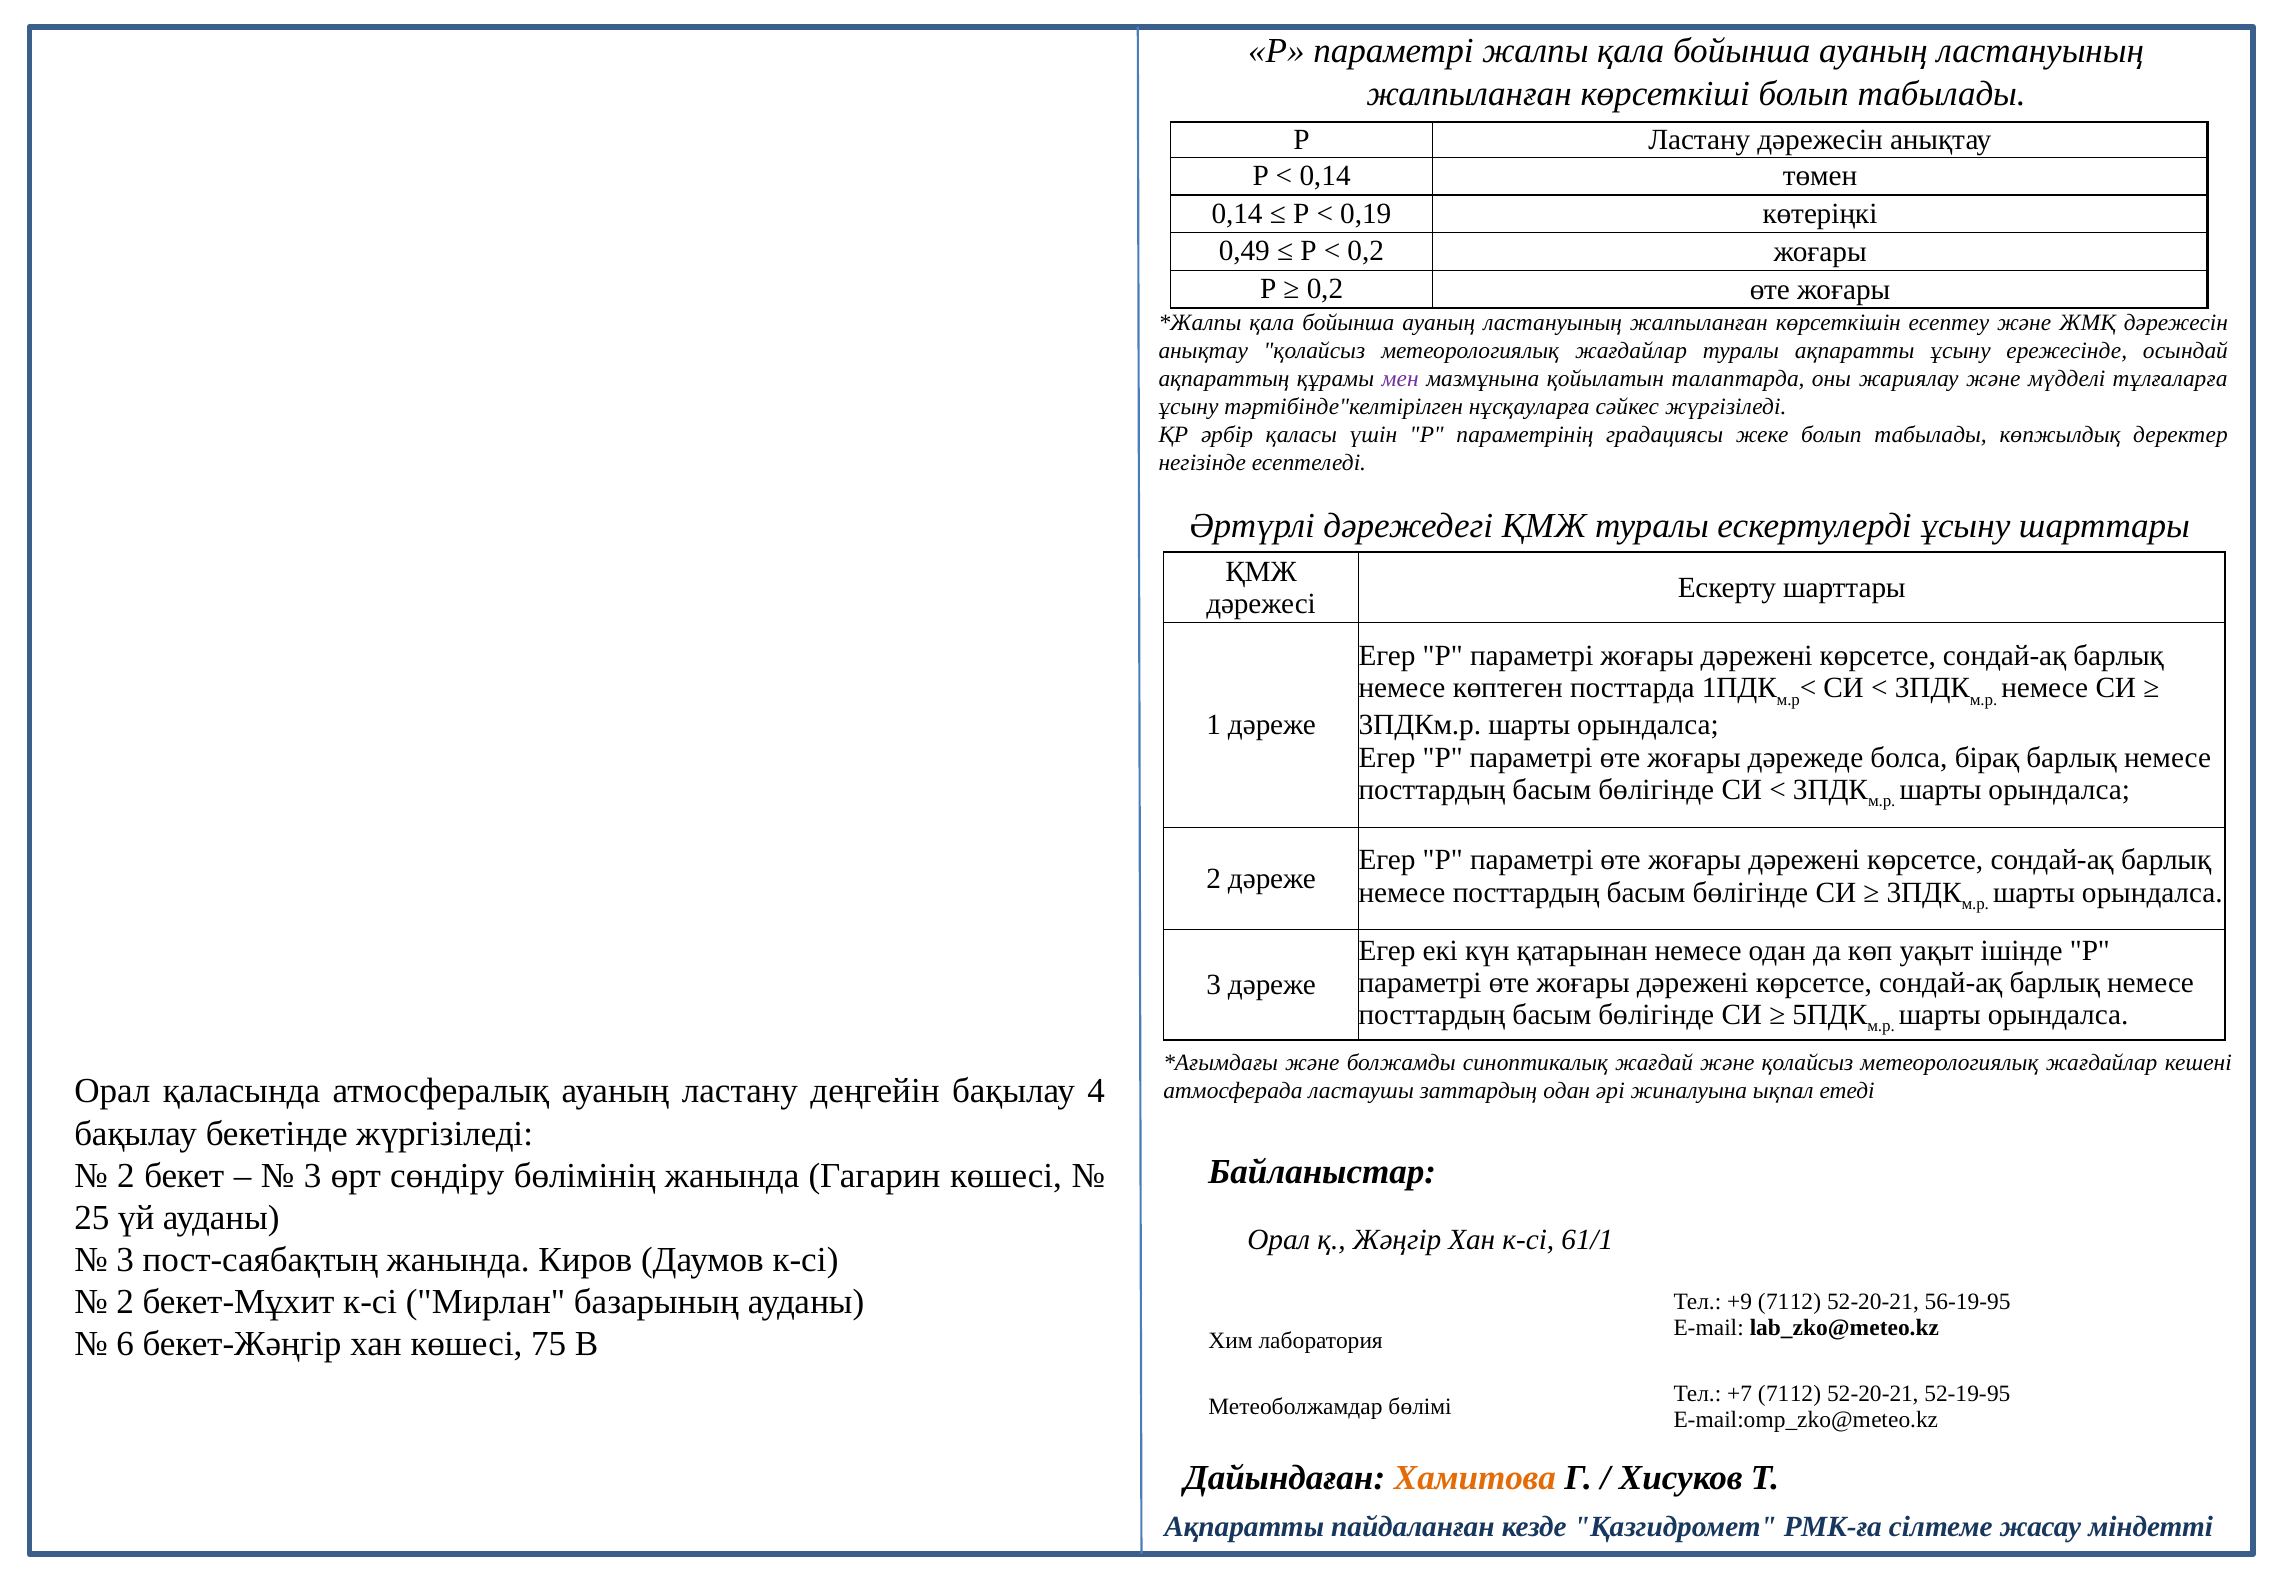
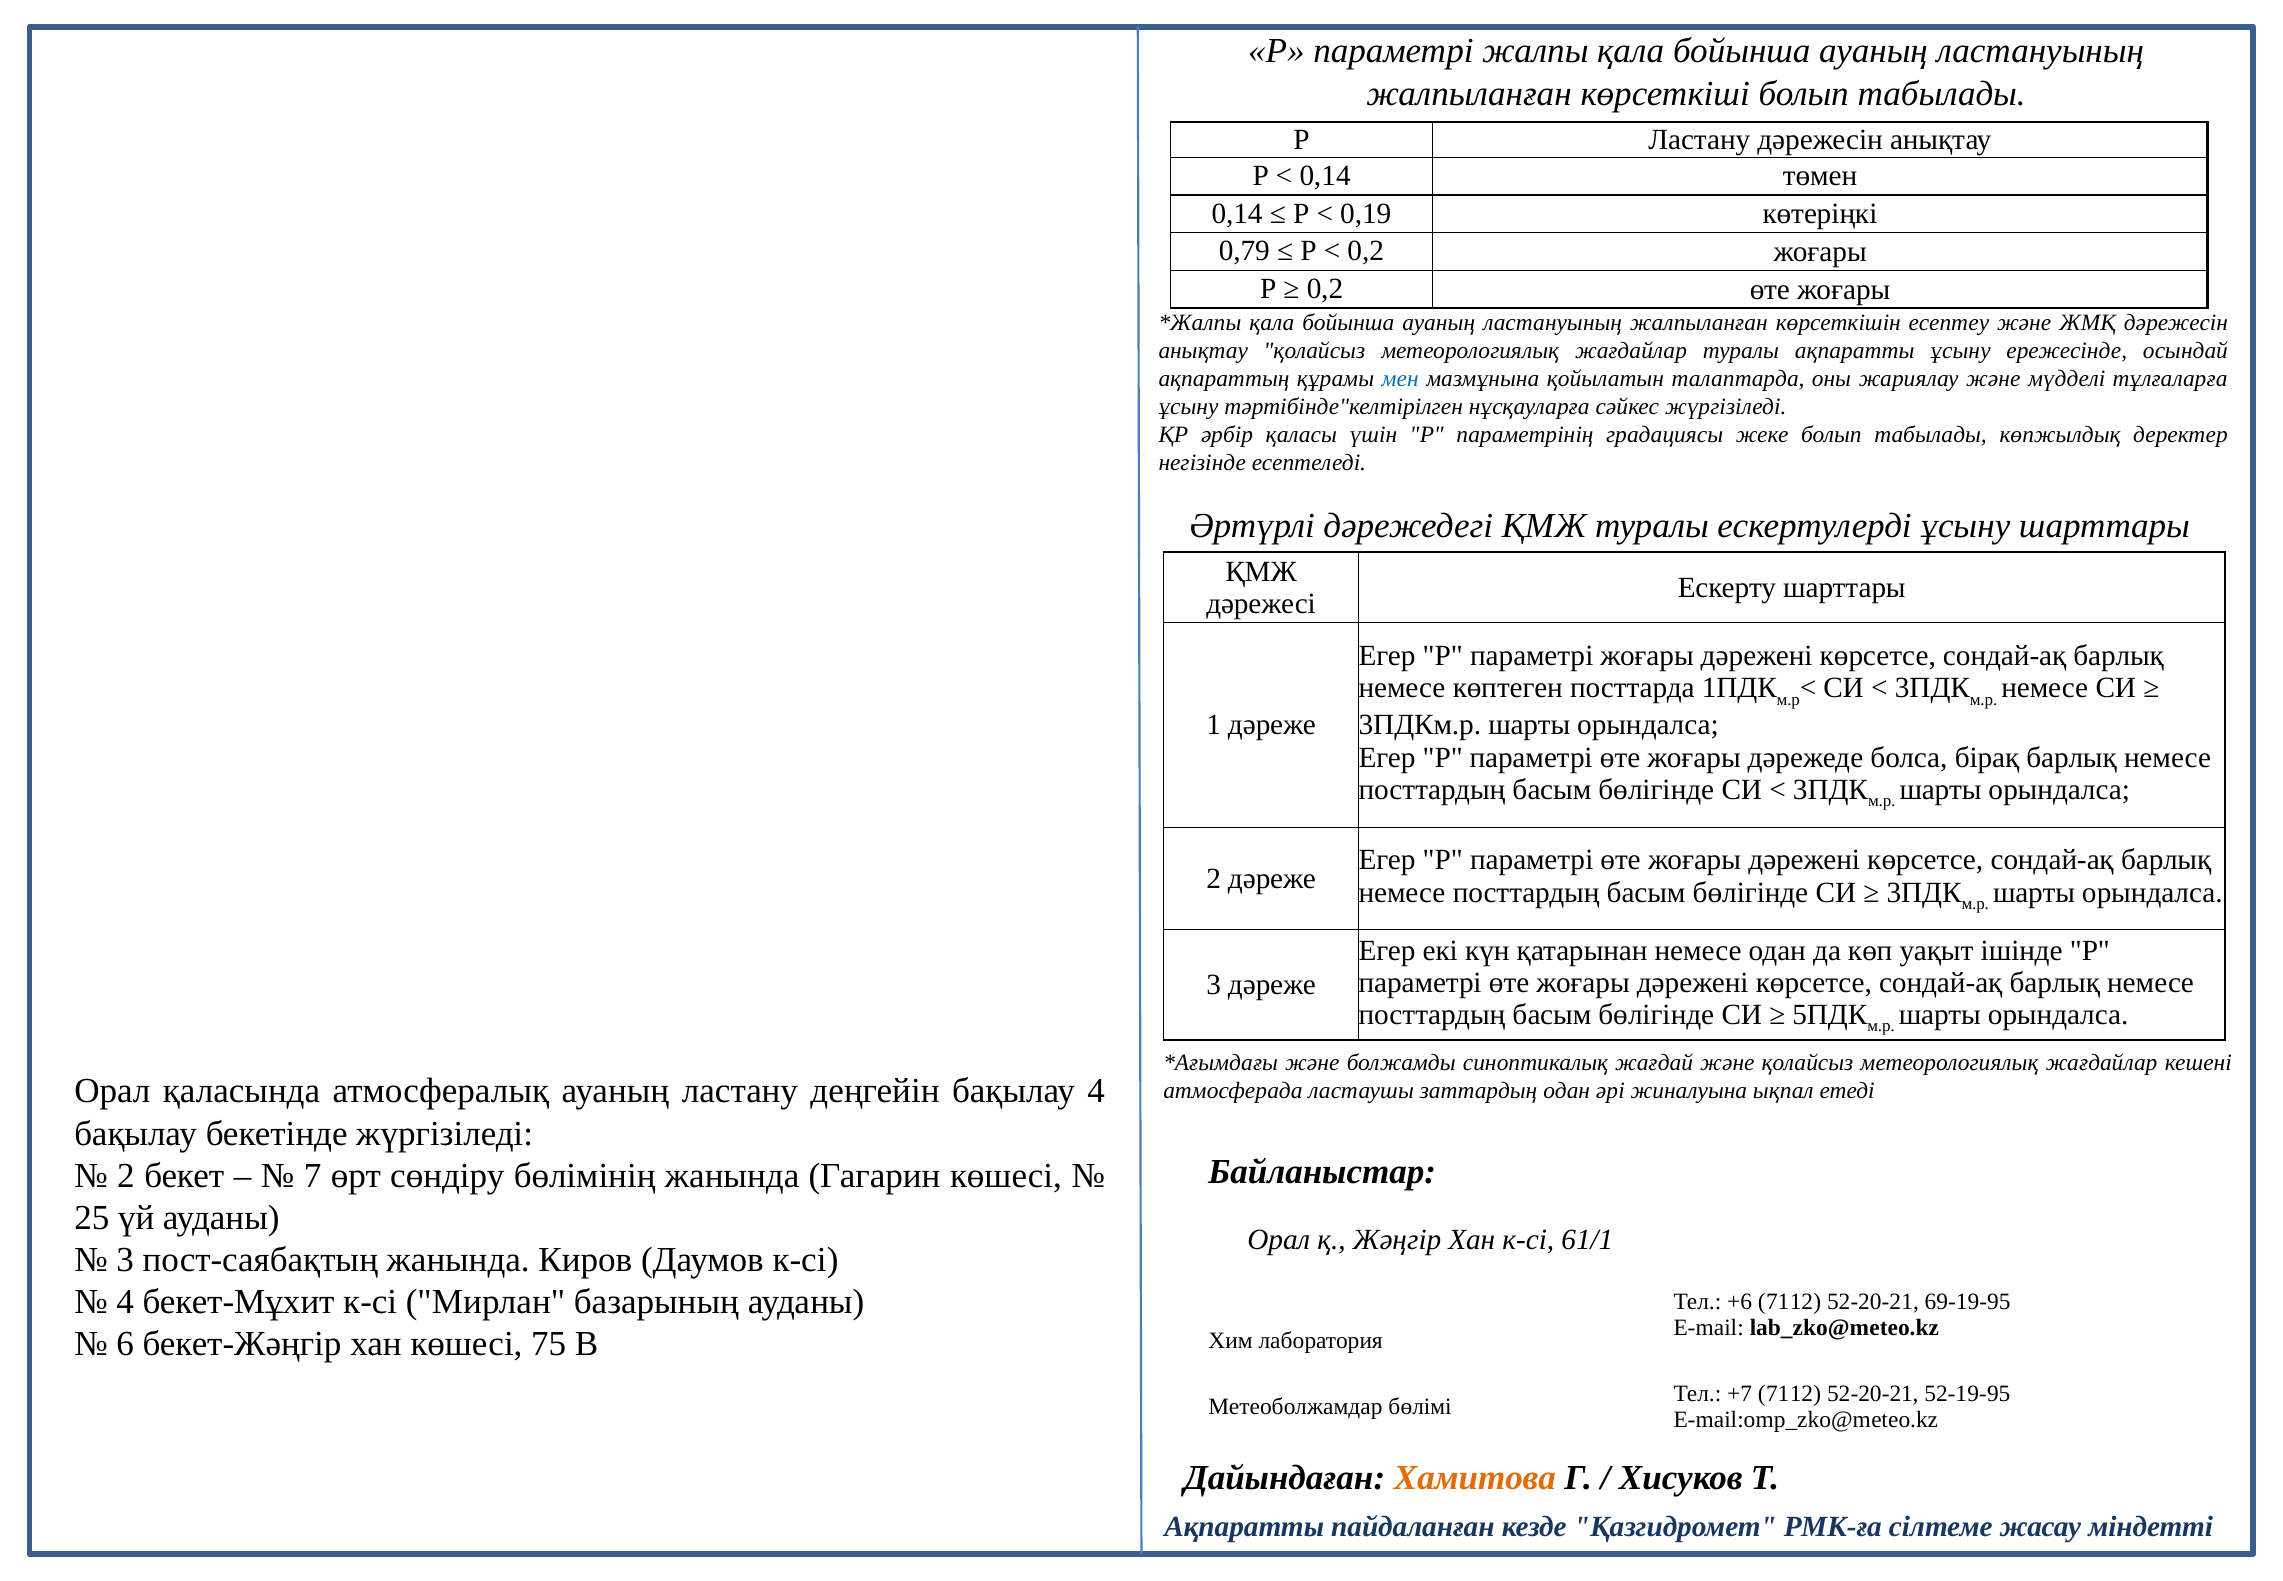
0,49: 0,49 -> 0,79
мен colour: purple -> blue
3 at (313, 1175): 3 -> 7
2 at (125, 1302): 2 -> 4
+9: +9 -> +6
56-19-95: 56-19-95 -> 69-19-95
